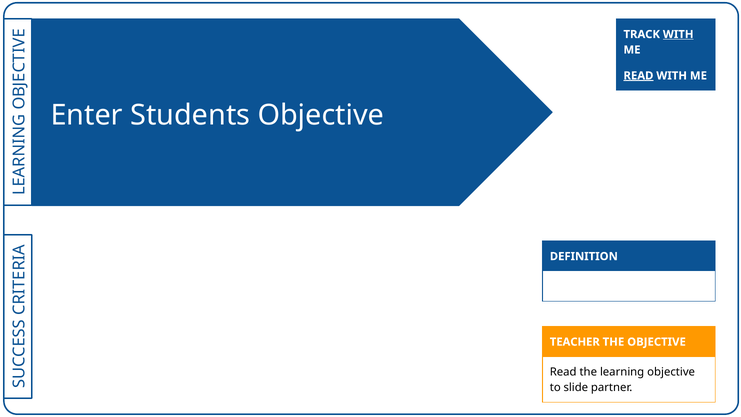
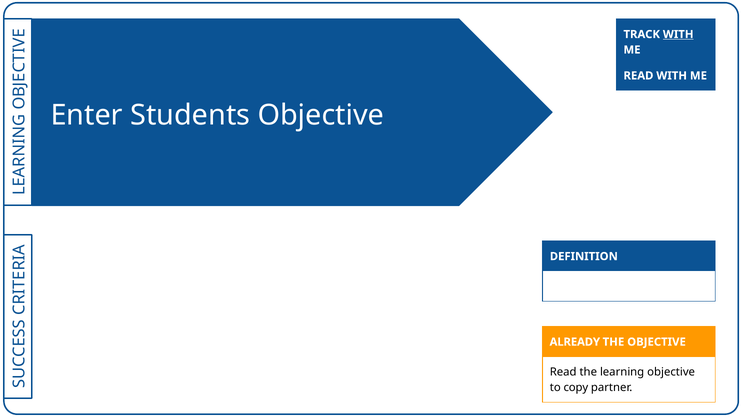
READ at (638, 76) underline: present -> none
TEACHER: TEACHER -> ALREADY
slide: slide -> copy
